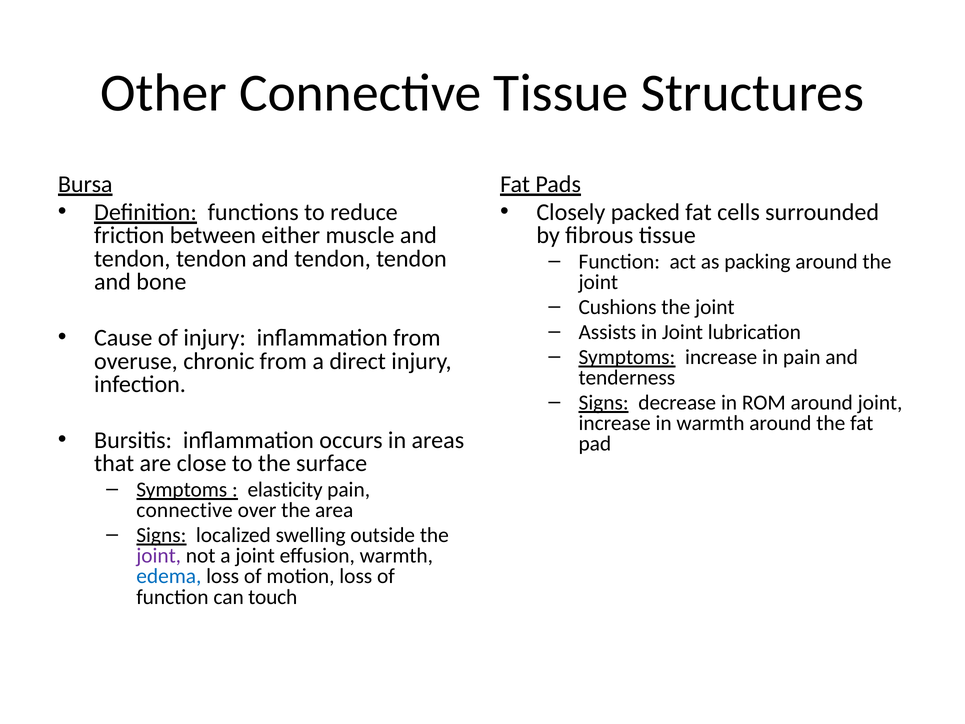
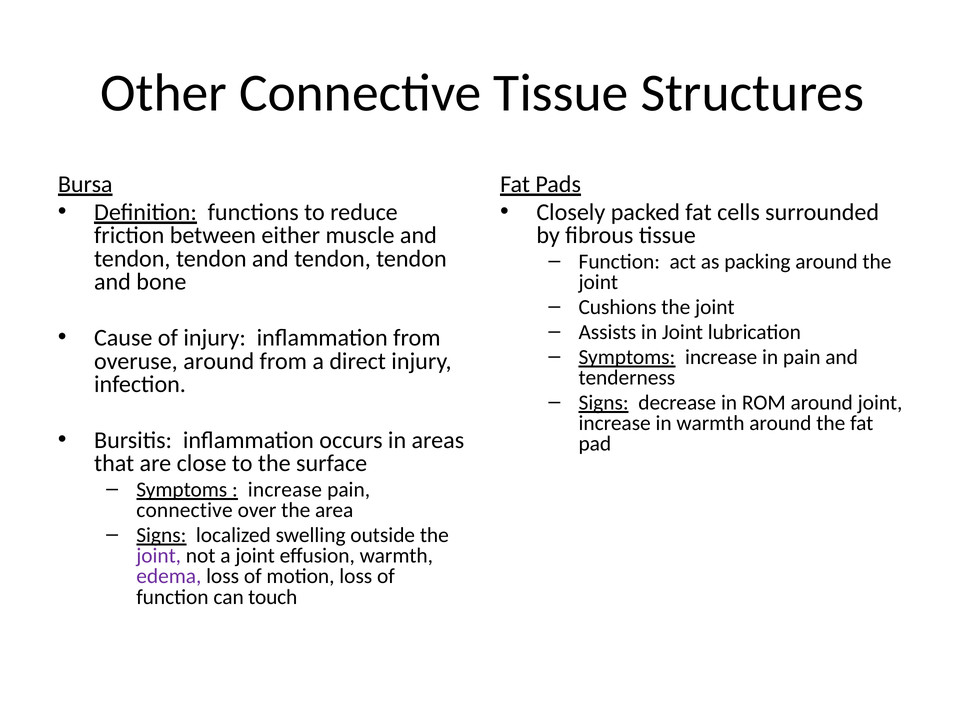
overuse chronic: chronic -> around
elasticity at (285, 490): elasticity -> increase
edema colour: blue -> purple
